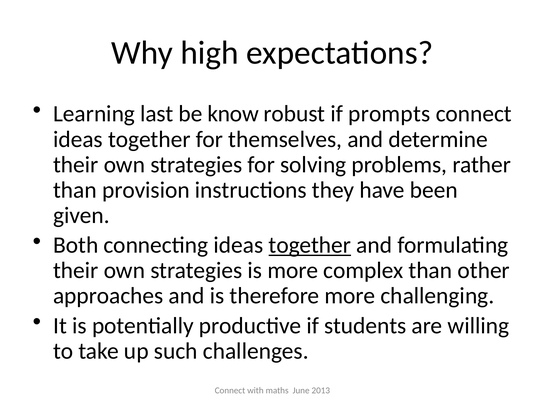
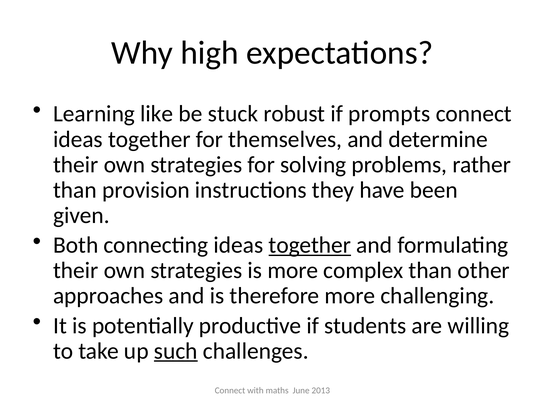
last: last -> like
know: know -> stuck
such underline: none -> present
